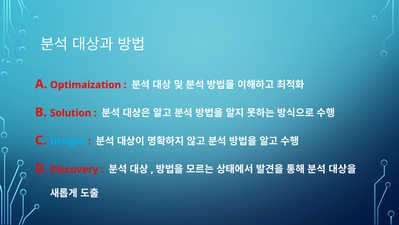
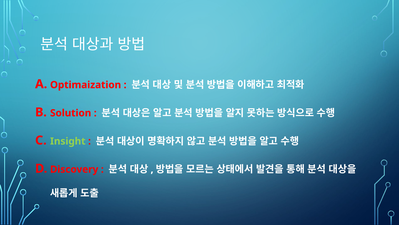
Insight colour: light blue -> light green
